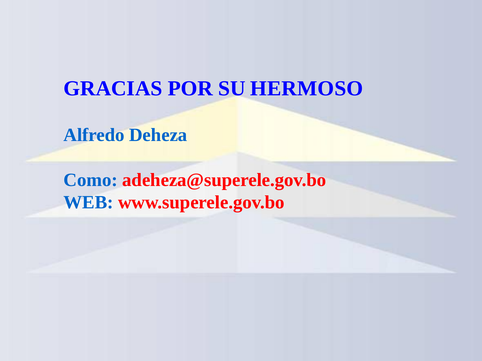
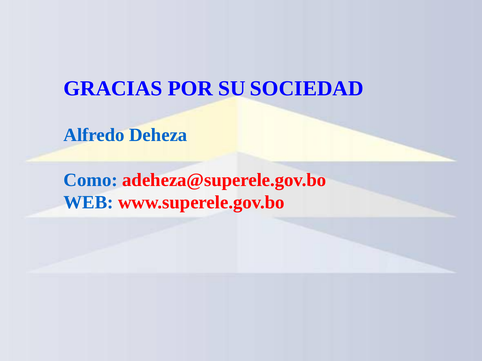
HERMOSO: HERMOSO -> SOCIEDAD
